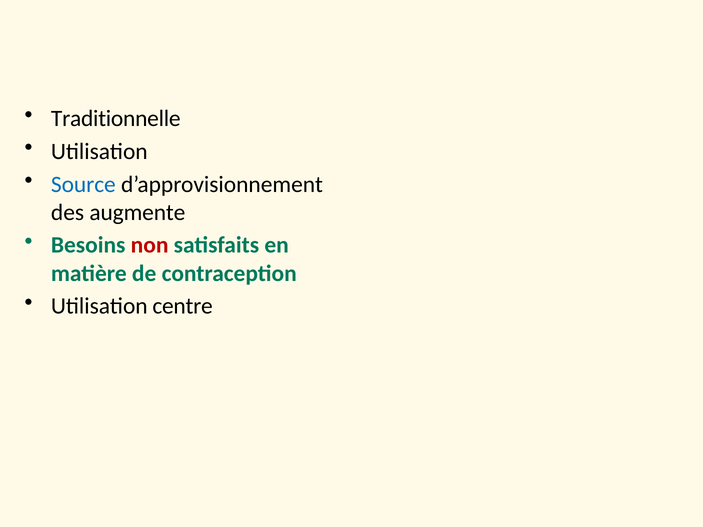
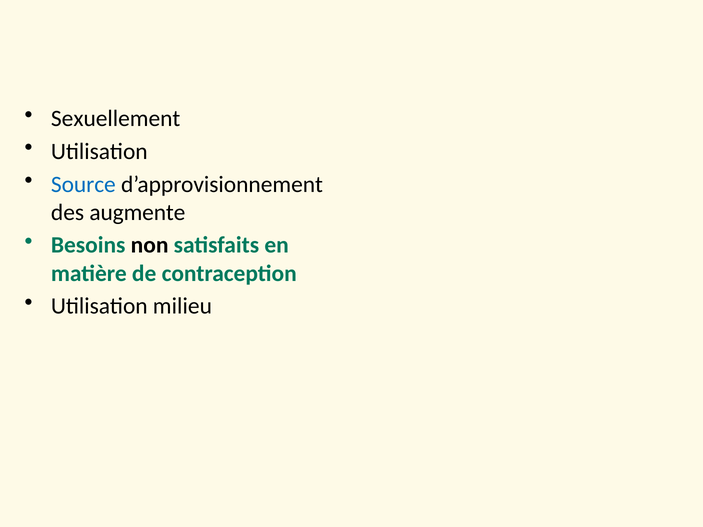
Traditionnelle: Traditionnelle -> Sexuellement
non colour: red -> black
centre: centre -> milieu
